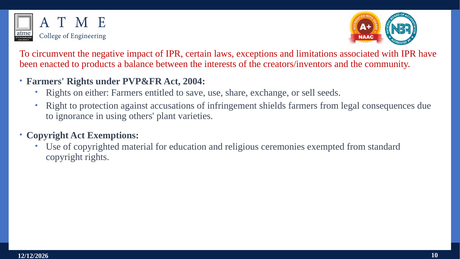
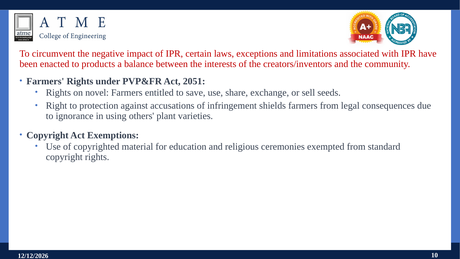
2004: 2004 -> 2051
either: either -> novel
